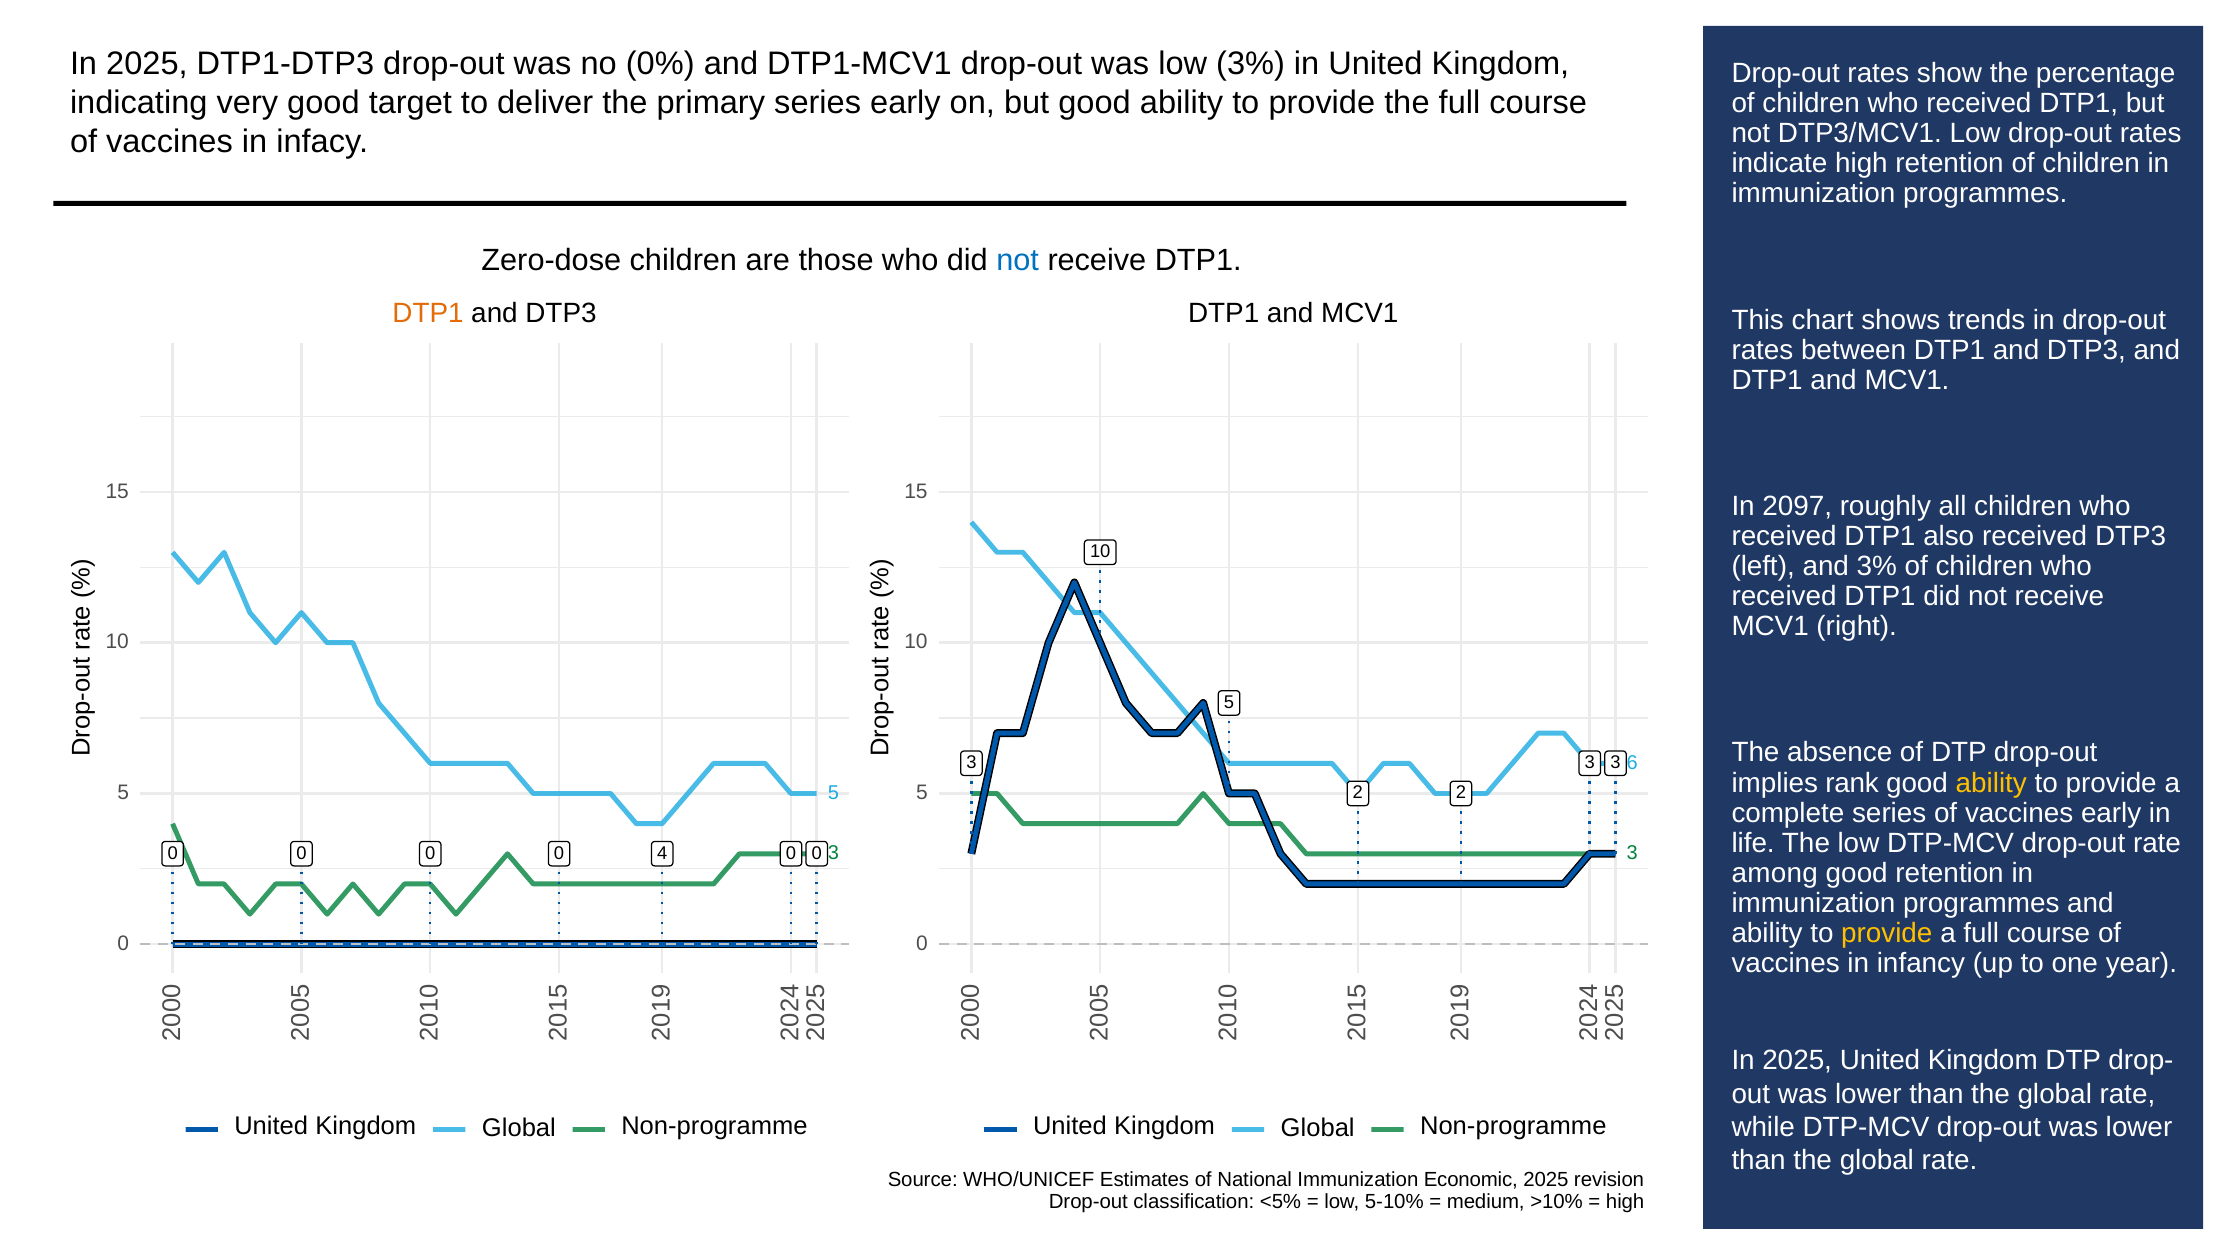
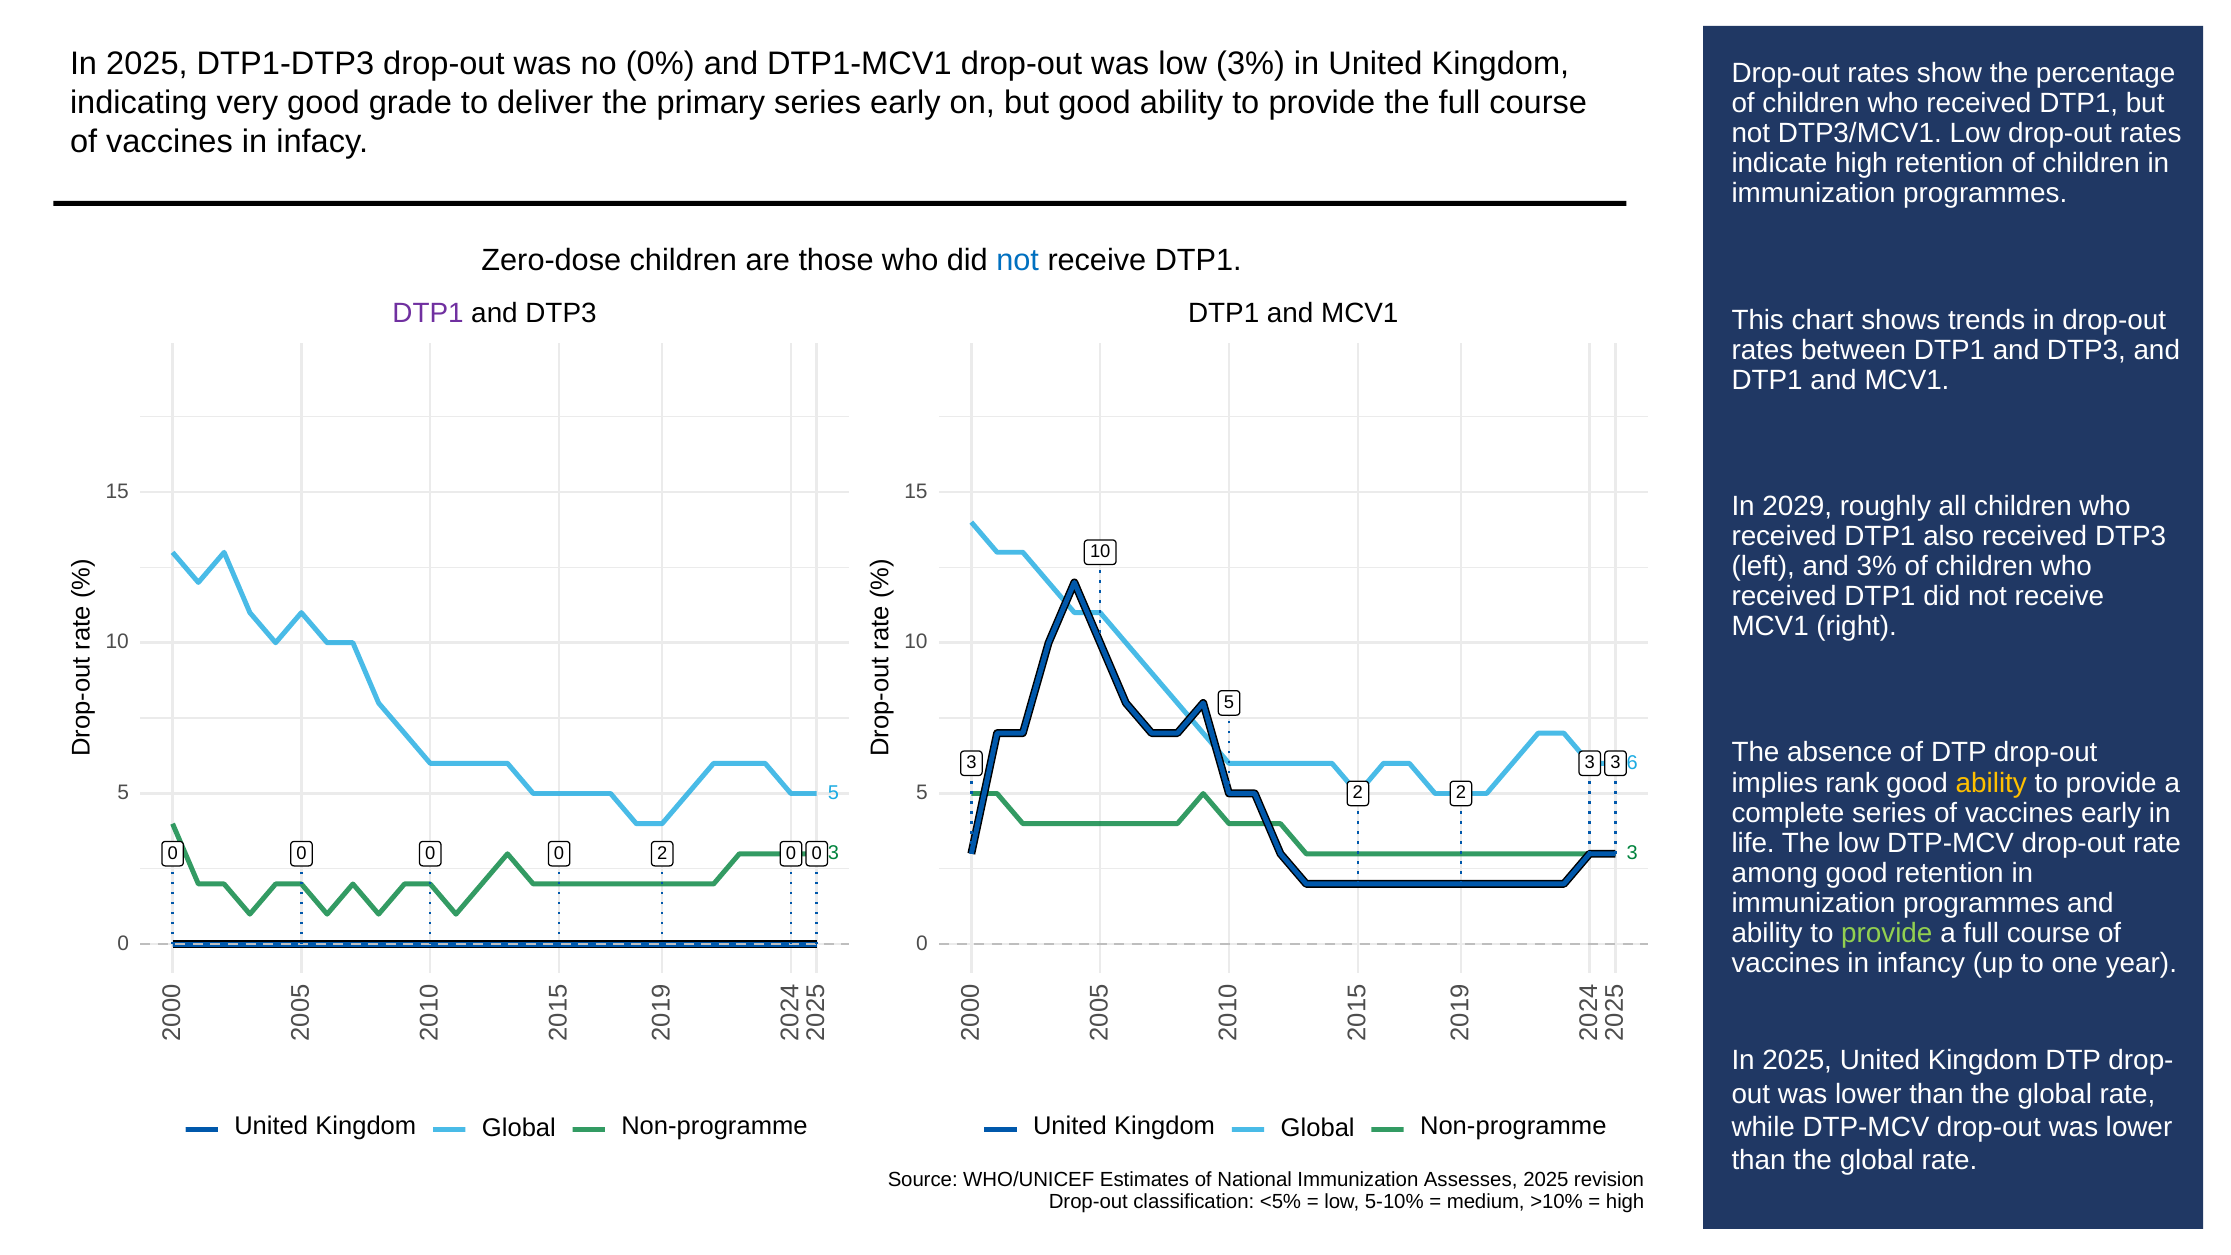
target: target -> grade
DTP1 at (428, 313) colour: orange -> purple
2097: 2097 -> 2029
4 at (662, 853): 4 -> 2
provide at (1887, 933) colour: yellow -> light green
Economic: Economic -> Assesses
